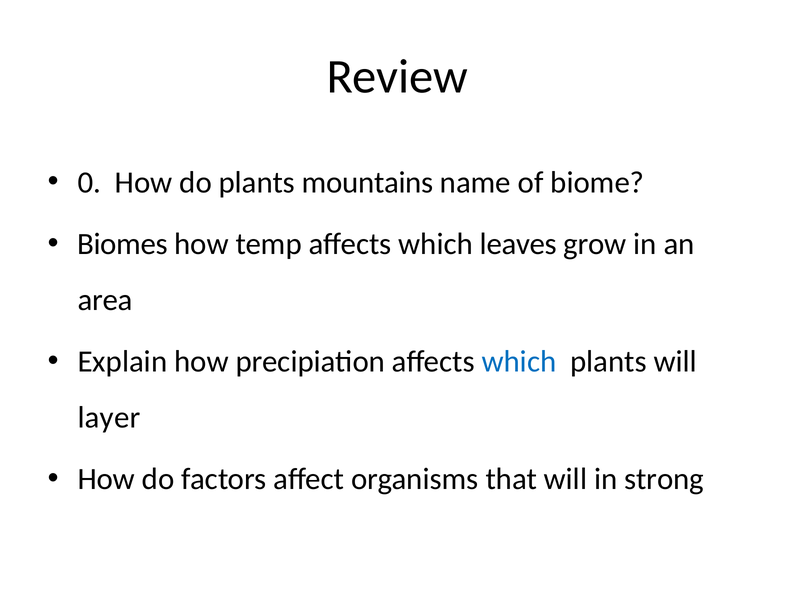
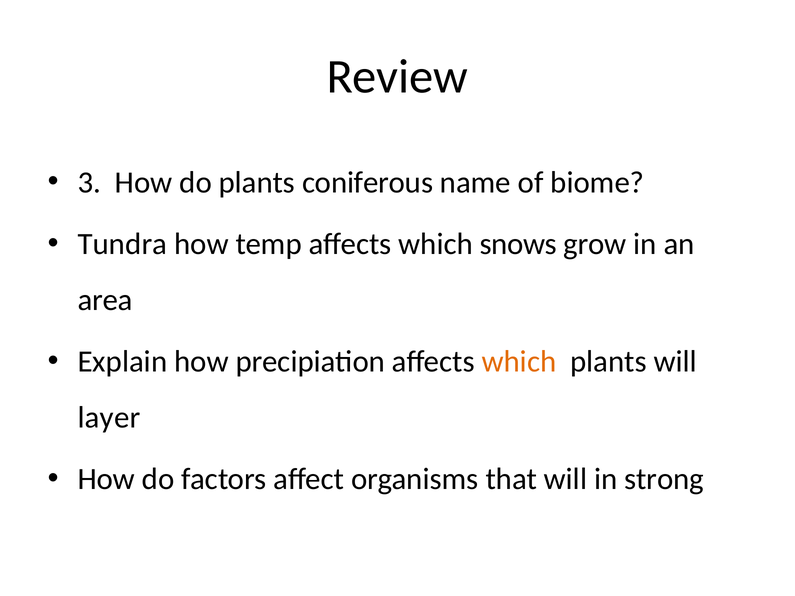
0: 0 -> 3
mountains: mountains -> coniferous
Biomes: Biomes -> Tundra
leaves: leaves -> snows
which at (519, 362) colour: blue -> orange
